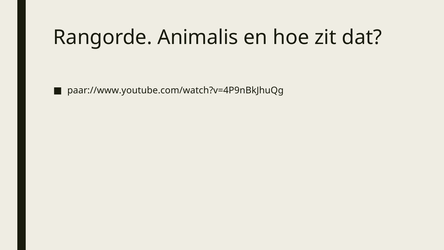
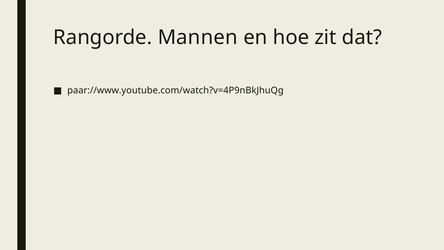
Animalis: Animalis -> Mannen
